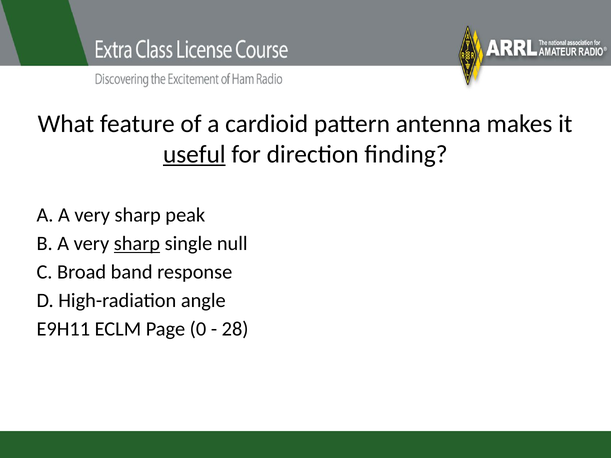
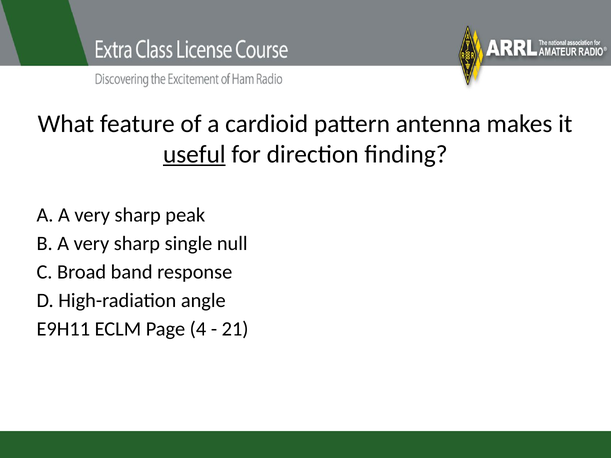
sharp at (137, 244) underline: present -> none
0: 0 -> 4
28: 28 -> 21
